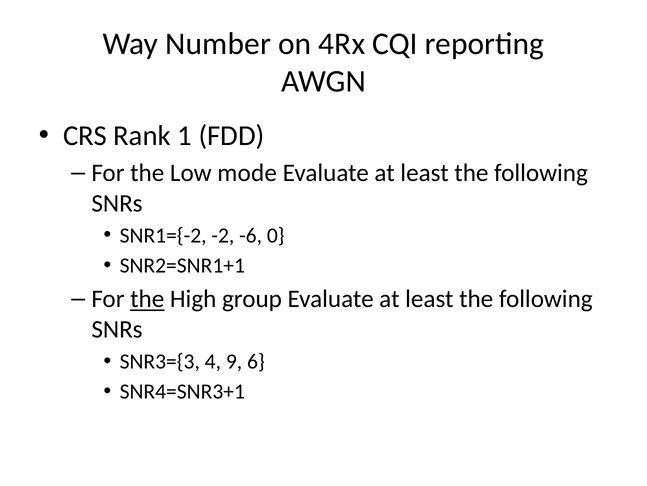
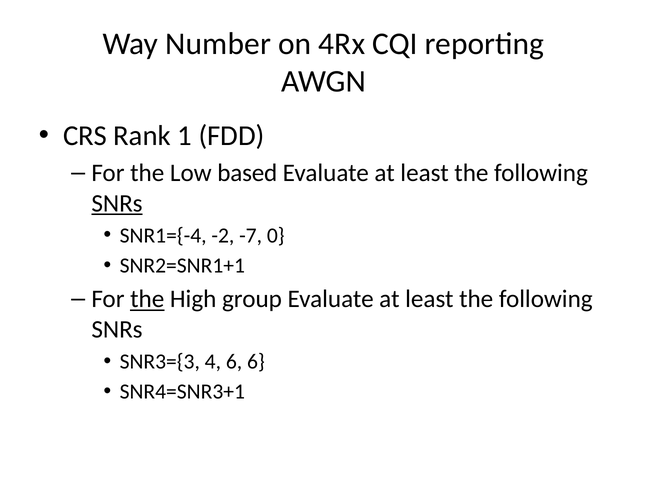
mode: mode -> based
SNRs at (117, 203) underline: none -> present
SNR1={-2: SNR1={-2 -> SNR1={-4
-6: -6 -> -7
4 9: 9 -> 6
